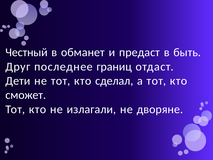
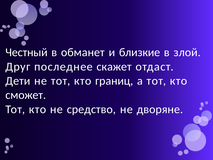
предаст: предаст -> близкие
быть: быть -> злой
границ: границ -> скажет
сделал: сделал -> границ
излагали: излагали -> средство
